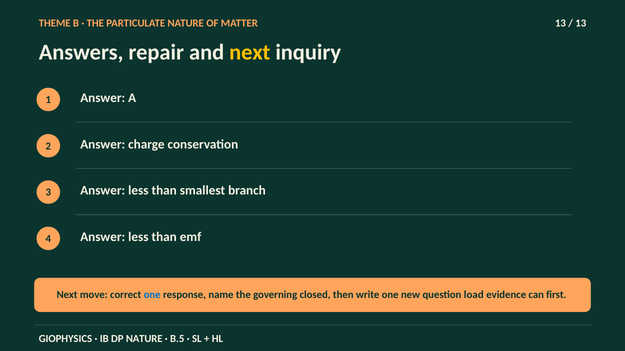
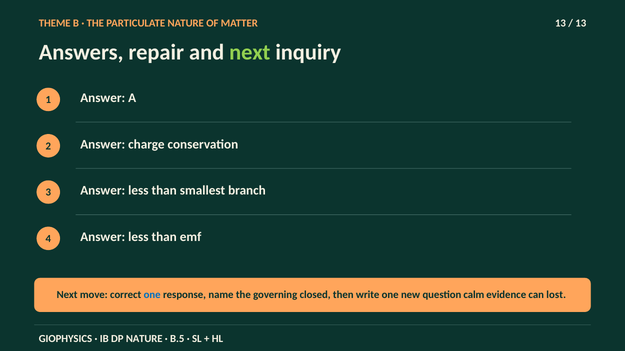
next at (250, 52) colour: yellow -> light green
load: load -> calm
first: first -> lost
